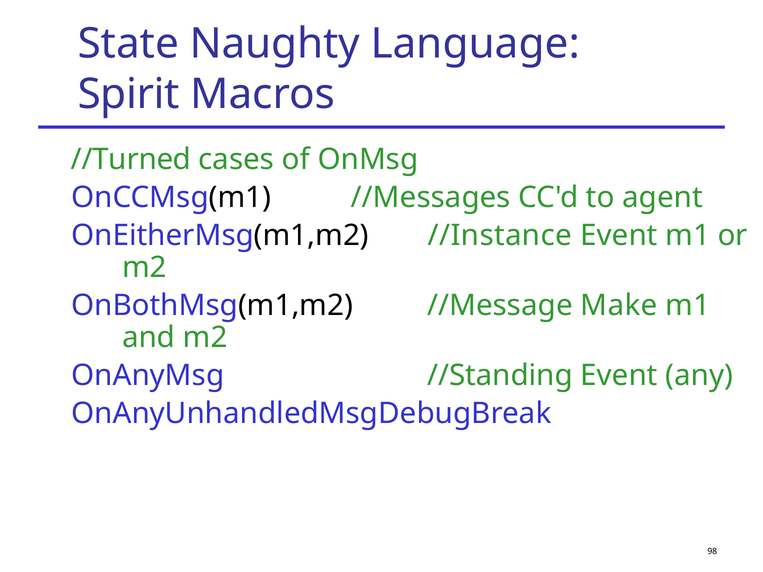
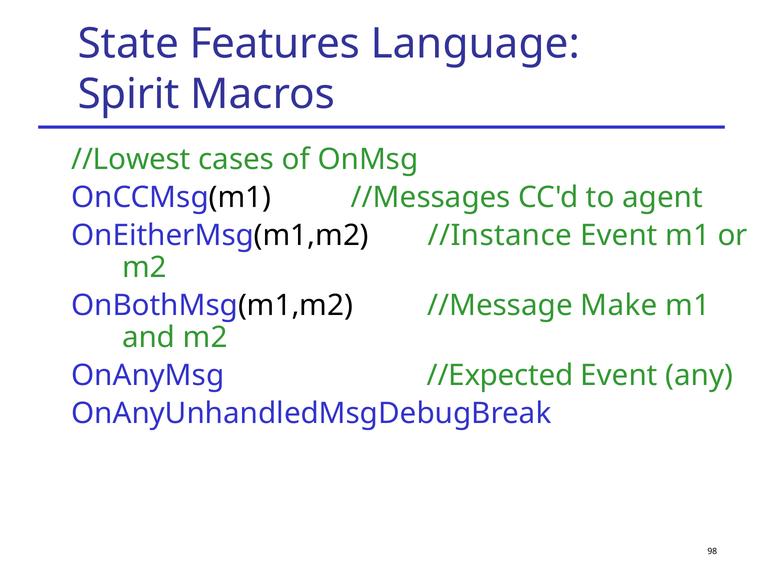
Naughty: Naughty -> Features
//Turned: //Turned -> //Lowest
//Standing: //Standing -> //Expected
